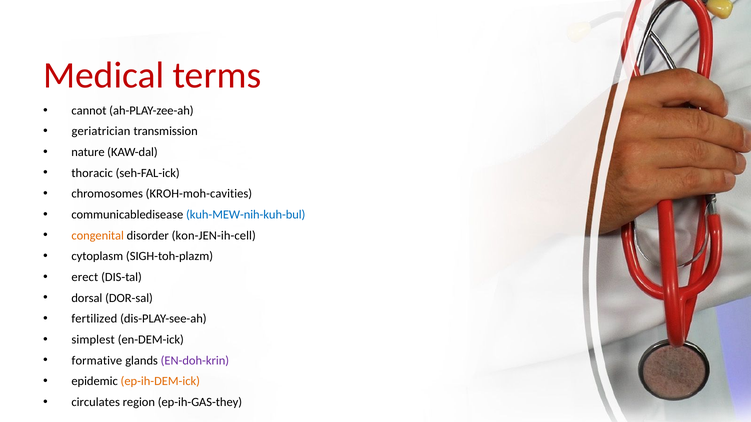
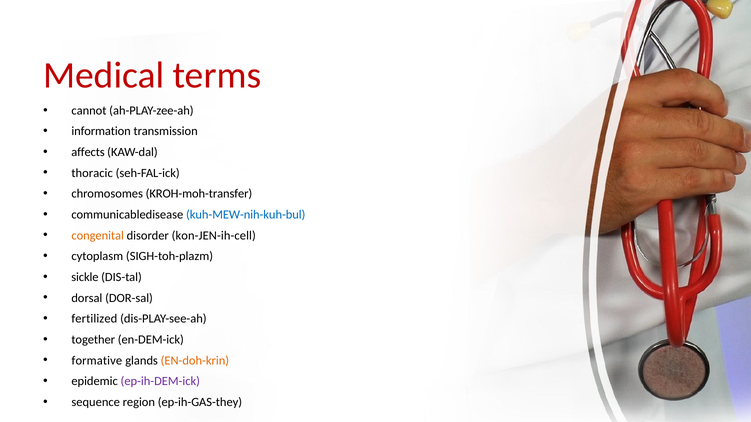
geriatrician: geriatrician -> information
nature: nature -> affects
KROH-moh-cavities: KROH-moh-cavities -> KROH-moh-transfer
erect: erect -> sickle
simplest: simplest -> together
EN-doh-krin colour: purple -> orange
ep-ih-DEM-ick colour: orange -> purple
circulates: circulates -> sequence
